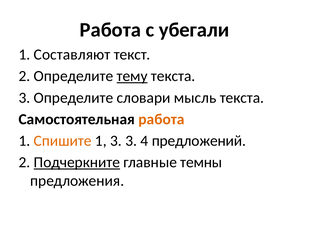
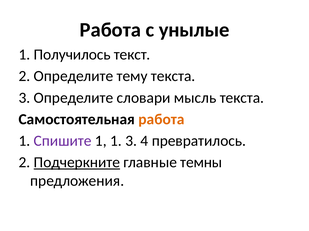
убегали: убегали -> унылые
Составляют: Составляют -> Получилось
тему underline: present -> none
Спишите colour: orange -> purple
1 3: 3 -> 1
предложений: предложений -> превратилось
